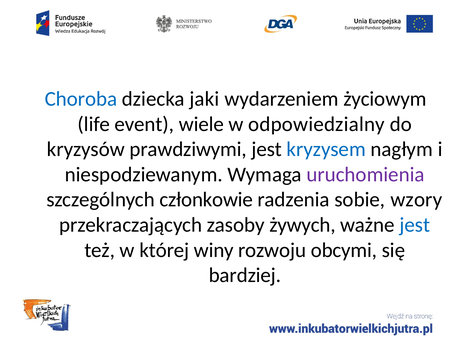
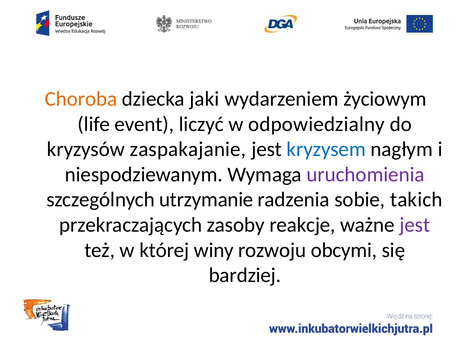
Choroba colour: blue -> orange
wiele: wiele -> liczyć
prawdziwymi: prawdziwymi -> zaspakajanie
członkowie: członkowie -> utrzymanie
wzory: wzory -> takich
żywych: żywych -> reakcje
jest at (415, 225) colour: blue -> purple
